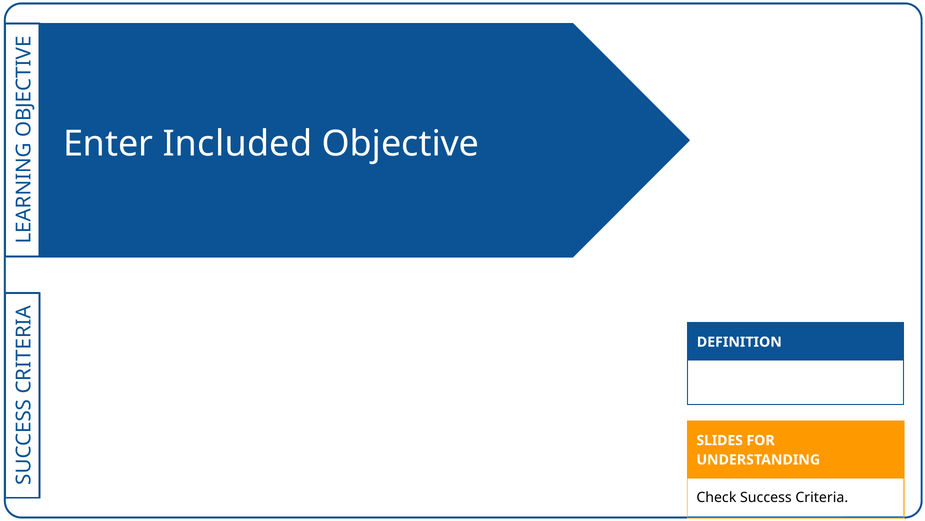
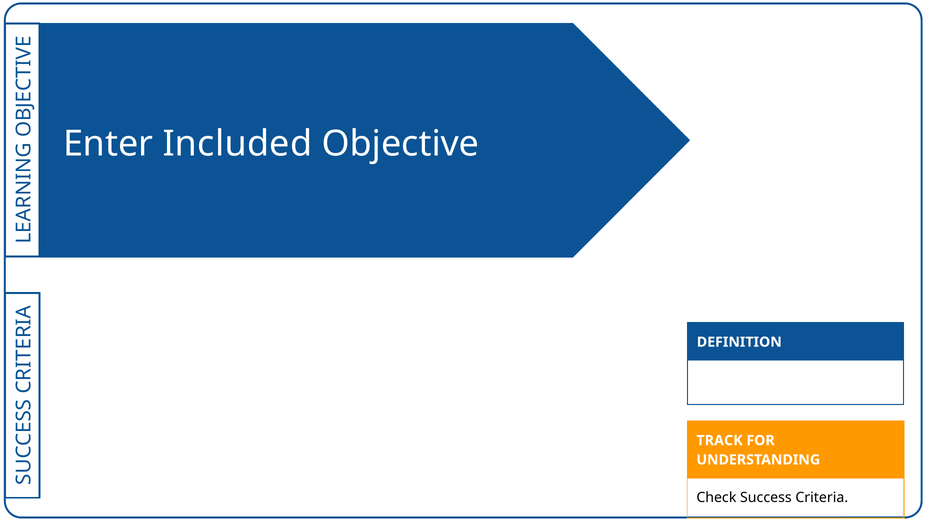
SLIDES: SLIDES -> TRACK
